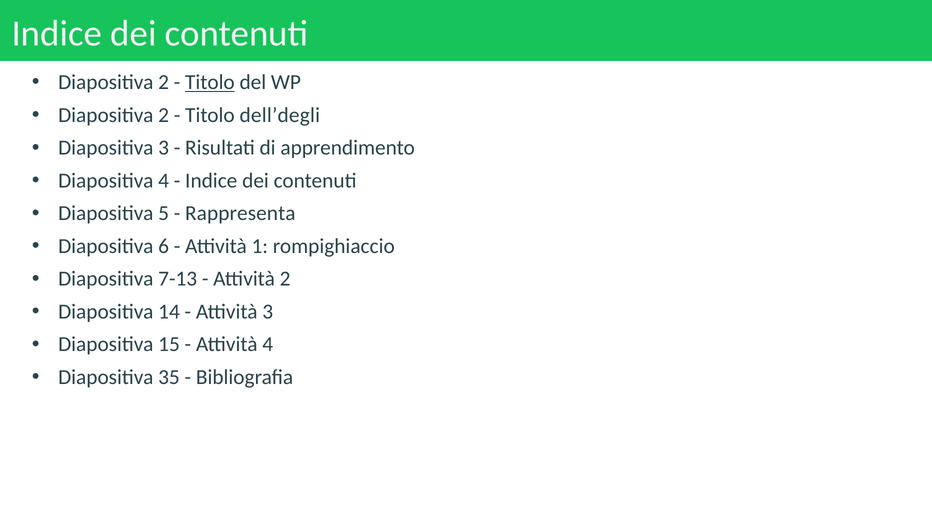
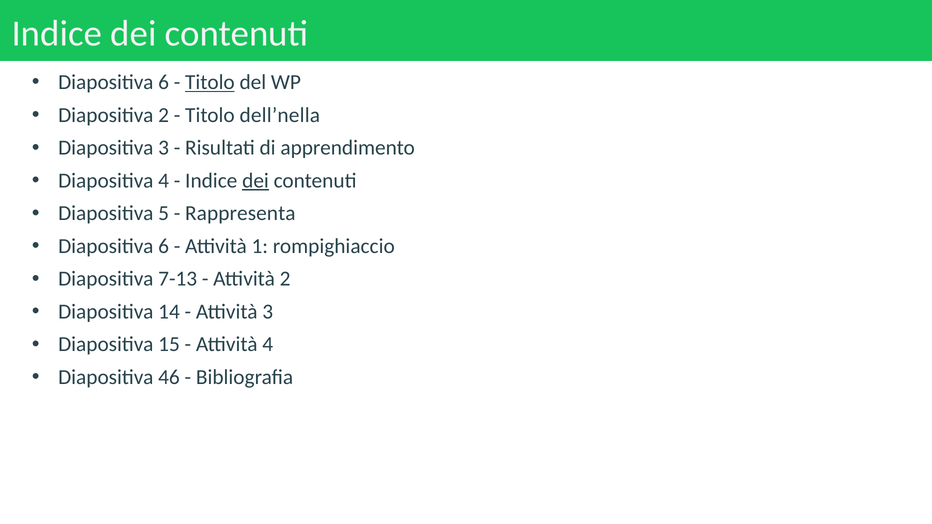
2 at (164, 82): 2 -> 6
dell’degli: dell’degli -> dell’nella
dei at (256, 181) underline: none -> present
35: 35 -> 46
